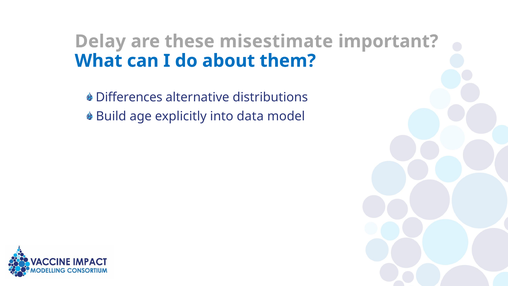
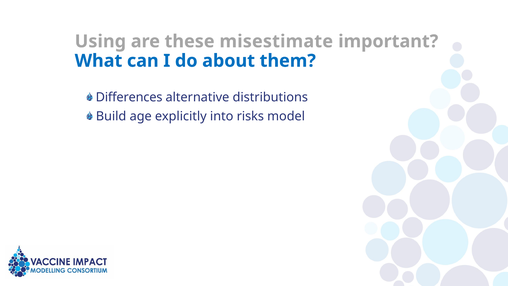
Delay: Delay -> Using
data: data -> risks
